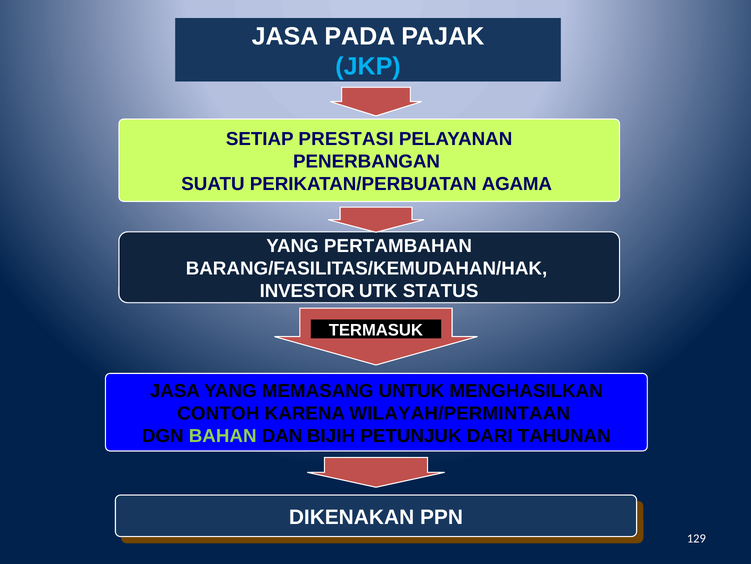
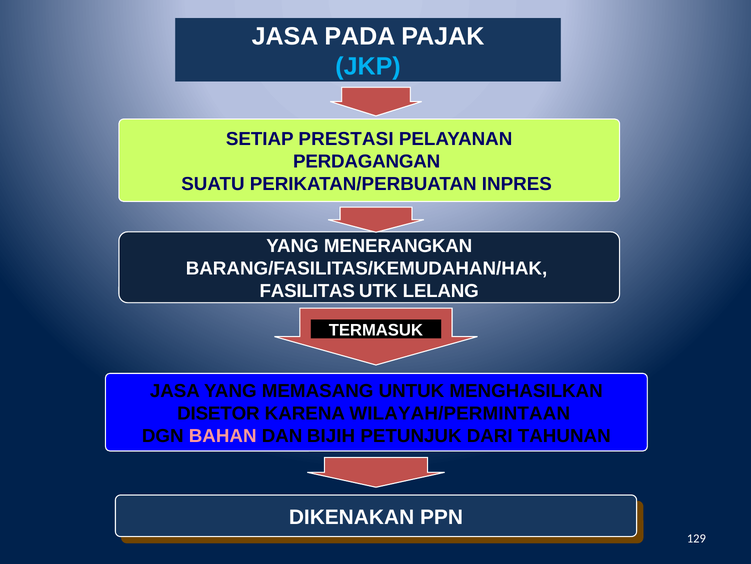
PENERBANGAN: PENERBANGAN -> PERDAGANGAN
AGAMA: AGAMA -> INPRES
PERTAMBAHAN: PERTAMBAHAN -> MENERANGKAN
INVESTOR: INVESTOR -> FASILITAS
STATUS: STATUS -> LELANG
CONTOH: CONTOH -> DISETOR
BAHAN colour: light green -> pink
